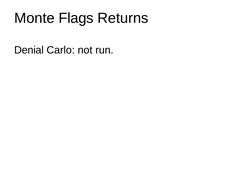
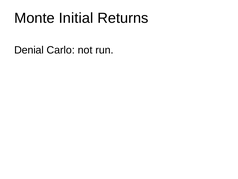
Flags: Flags -> Initial
